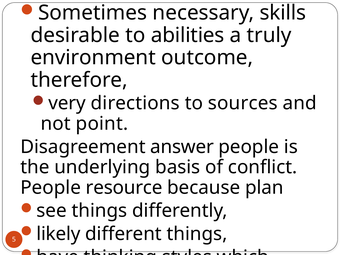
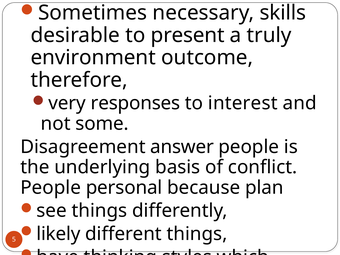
abilities: abilities -> present
directions: directions -> responses
sources: sources -> interest
point: point -> some
resource: resource -> personal
